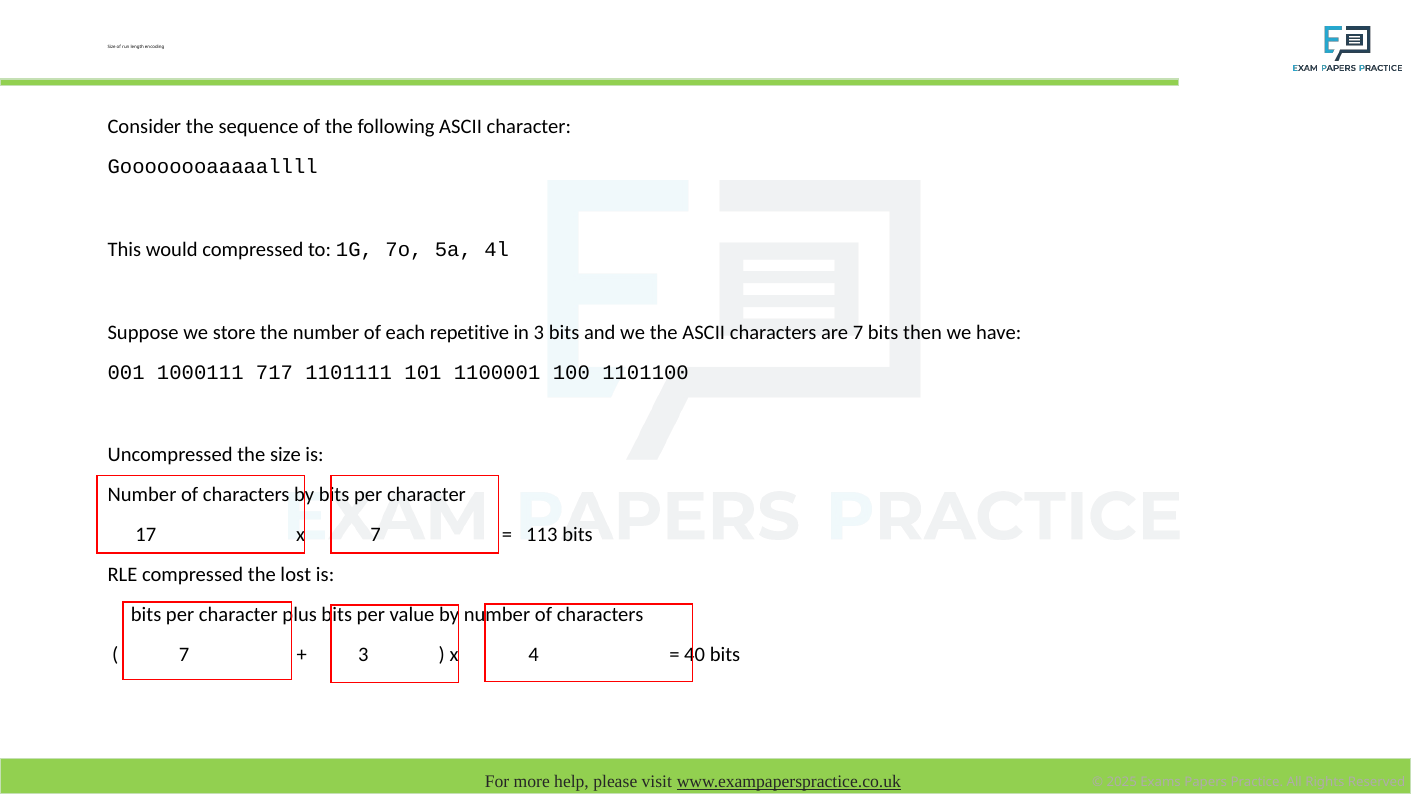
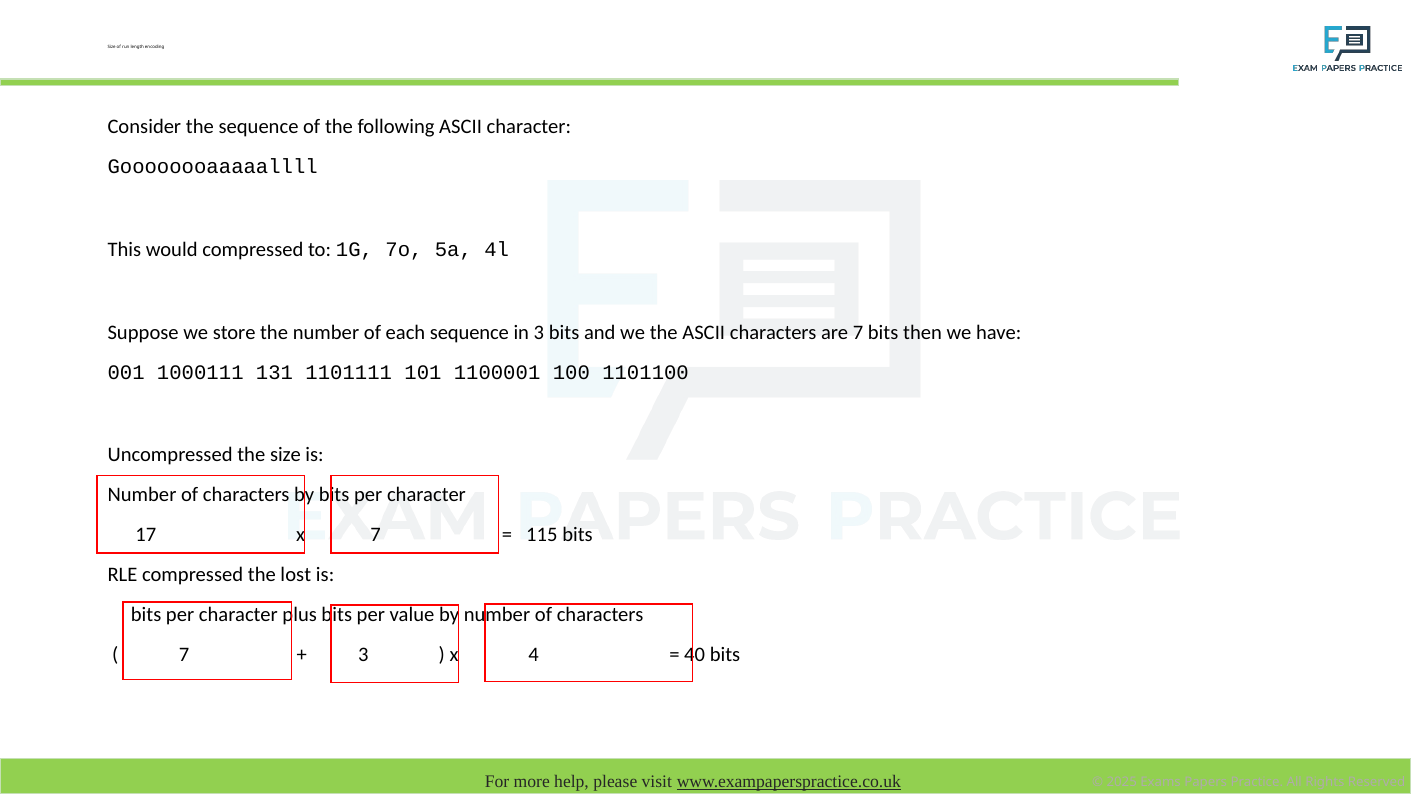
each repetitive: repetitive -> sequence
717: 717 -> 131
113: 113 -> 115
